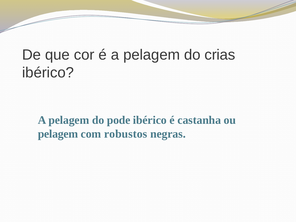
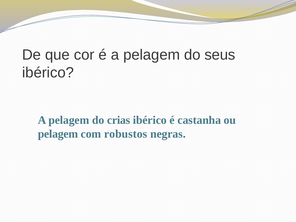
crias: crias -> seus
pode: pode -> crias
